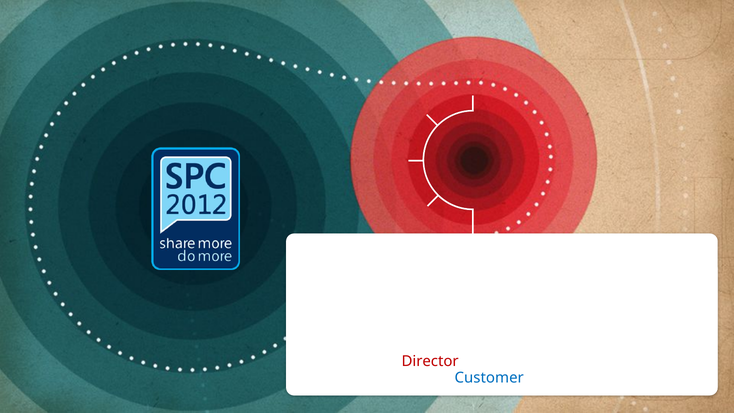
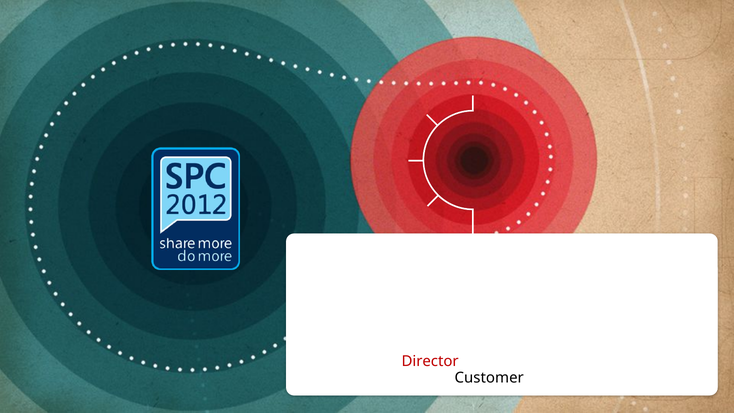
Customer colour: blue -> black
